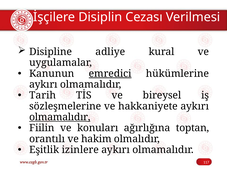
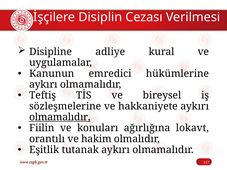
emredici underline: present -> none
Tarih: Tarih -> Teftiş
toptan: toptan -> lokavt
izinlere: izinlere -> tutanak
